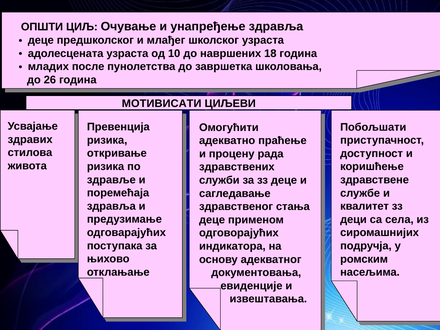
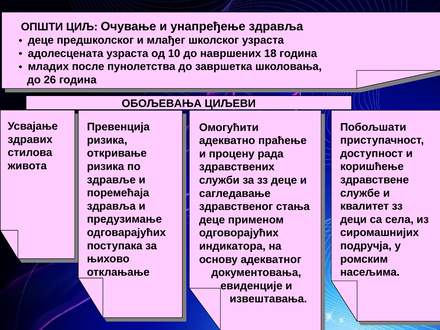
МОТИВИСАТИ: МОТИВИСАТИ -> ОБОЉЕВАЊА
